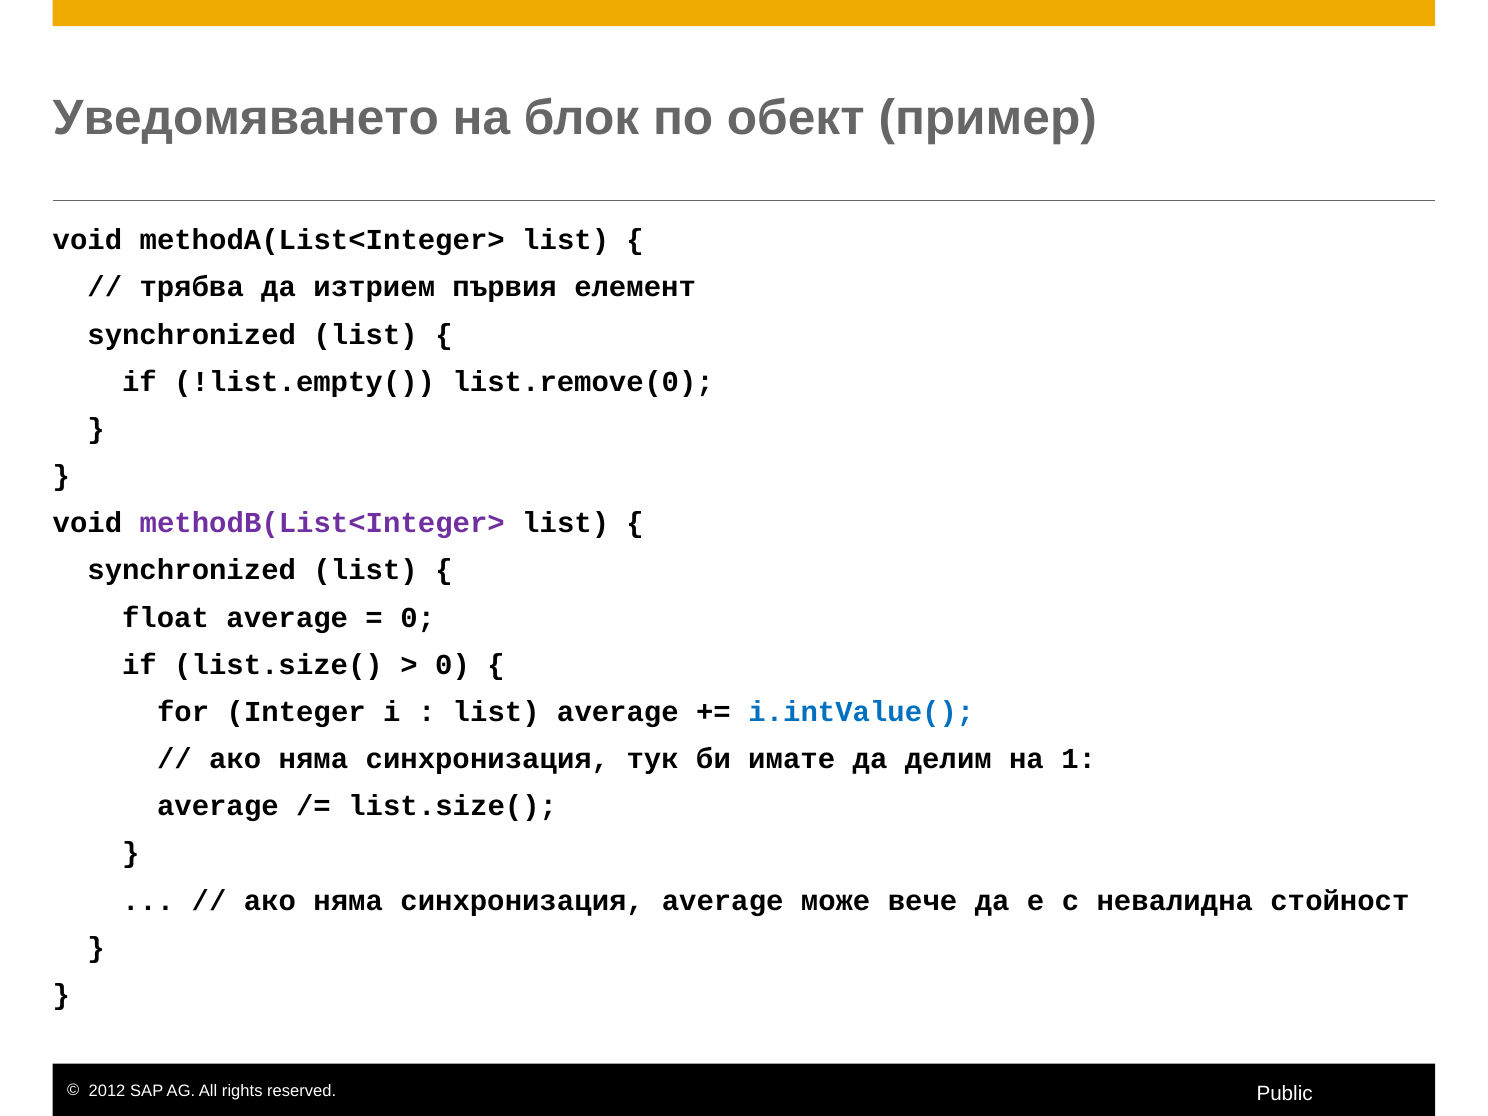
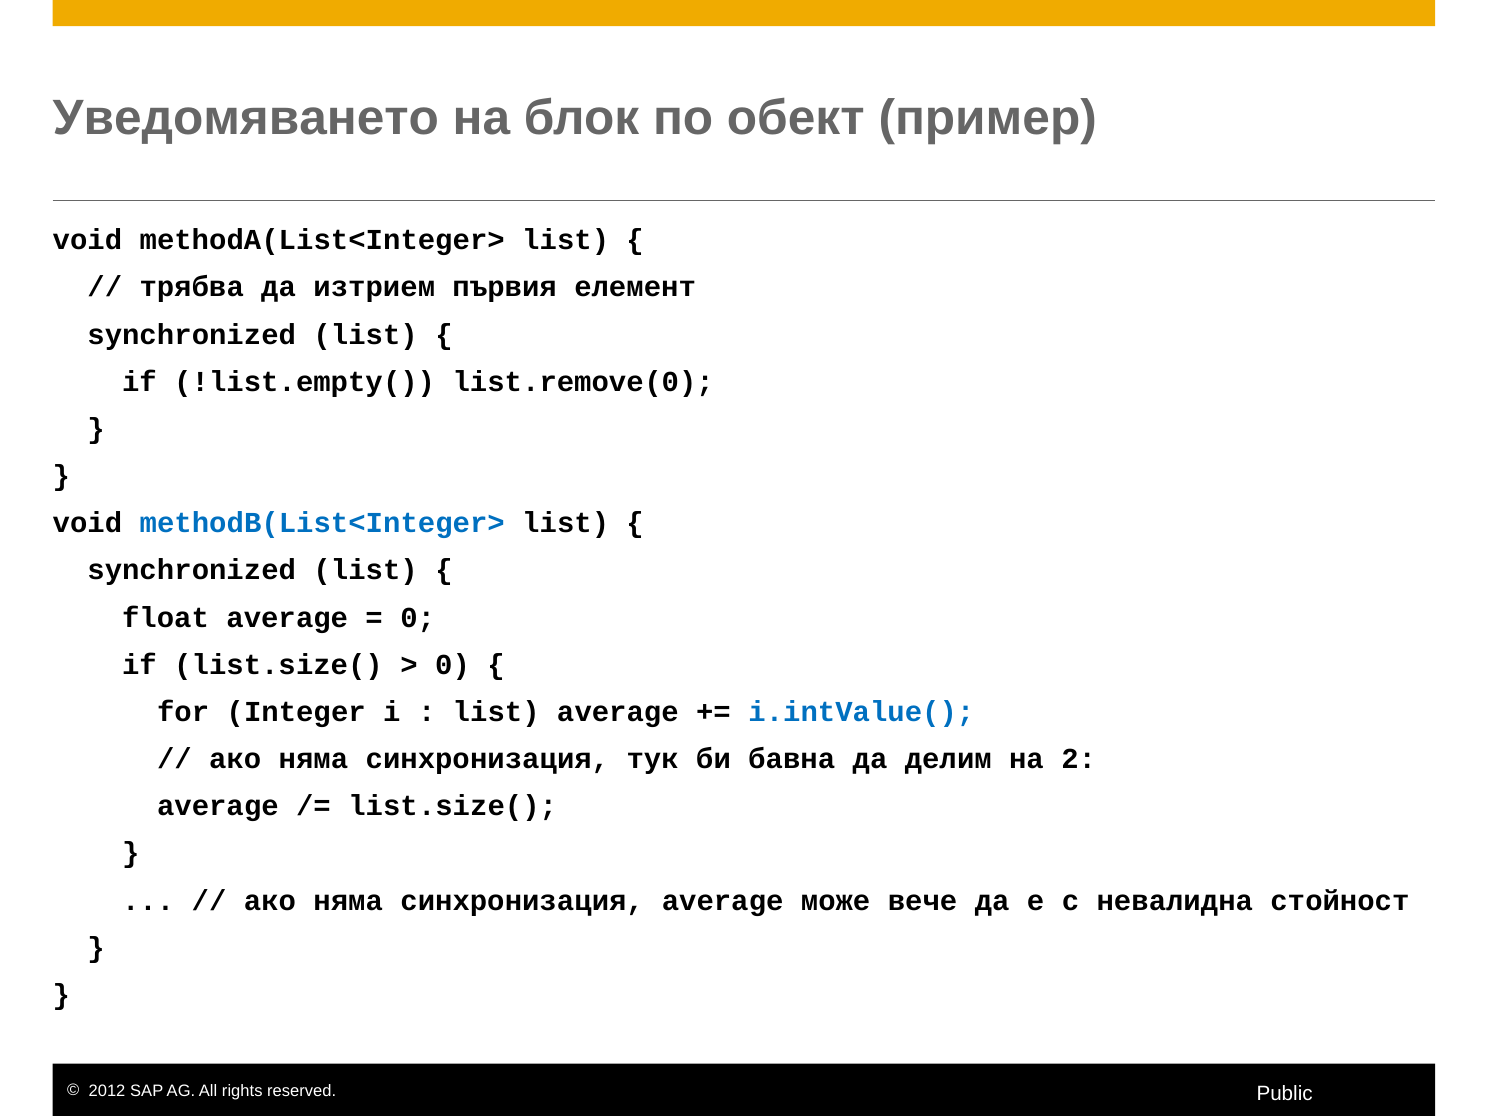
methodB(List<Integer> colour: purple -> blue
имате: имате -> бавна
1: 1 -> 2
